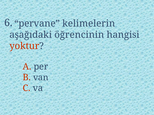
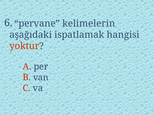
öğrencinin: öğrencinin -> ispatlamak
